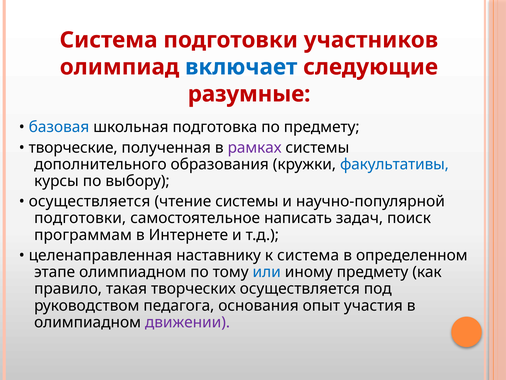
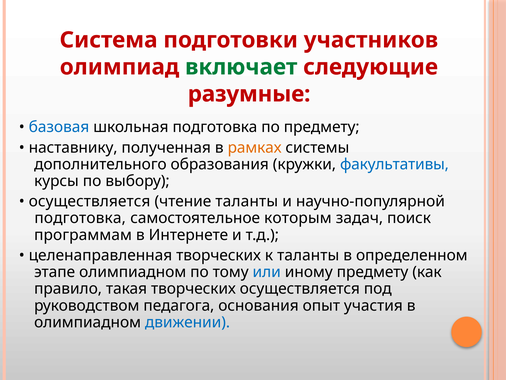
включает colour: blue -> green
творческие: творческие -> наставнику
рамках colour: purple -> orange
чтение системы: системы -> таланты
подготовки at (80, 218): подготовки -> подготовка
написать: написать -> которым
целенаправленная наставнику: наставнику -> творческих
к система: система -> таланты
движении colour: purple -> blue
